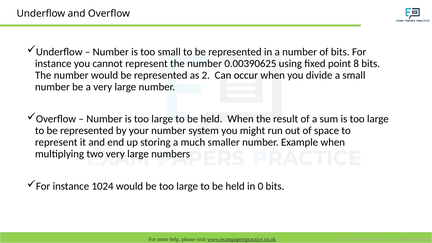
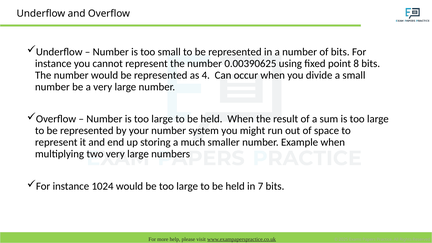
2: 2 -> 4
0: 0 -> 7
